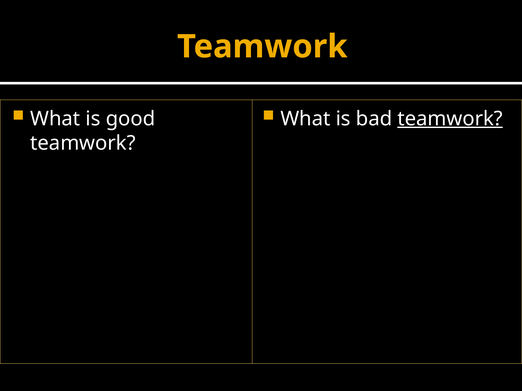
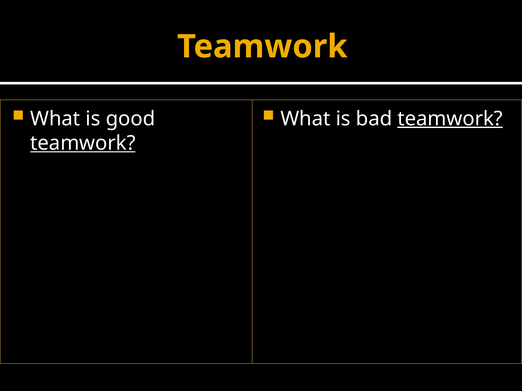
teamwork at (83, 143) underline: none -> present
